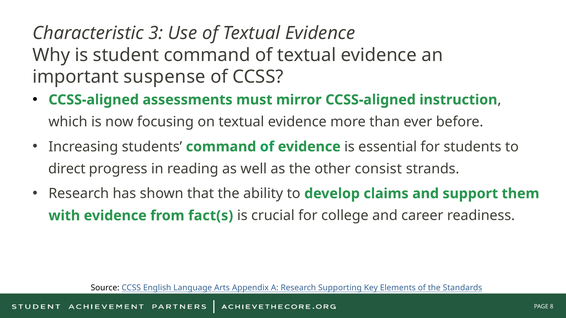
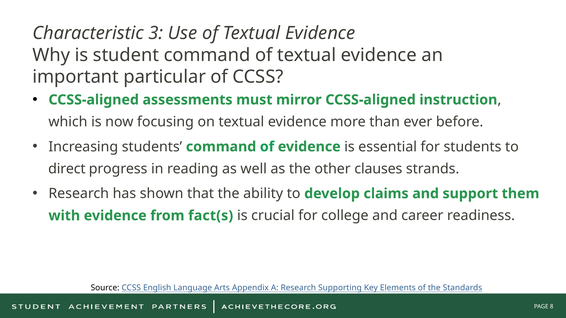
suspense: suspense -> particular
consist: consist -> clauses
